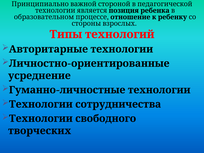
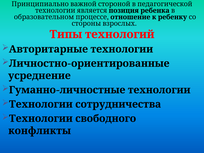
творческих: творческих -> конфликты
